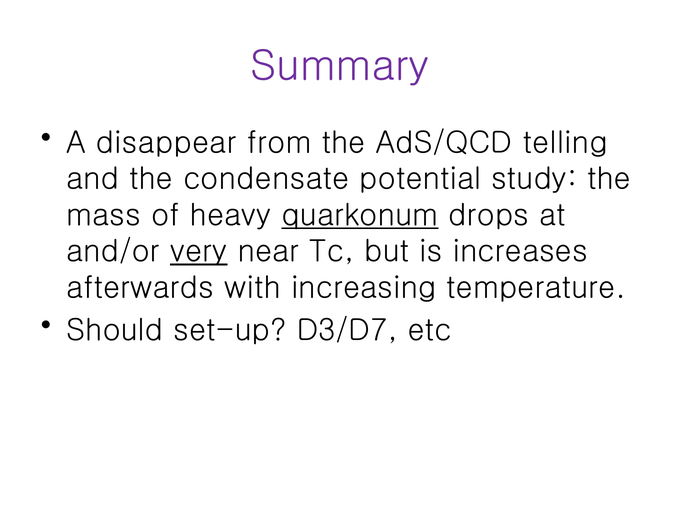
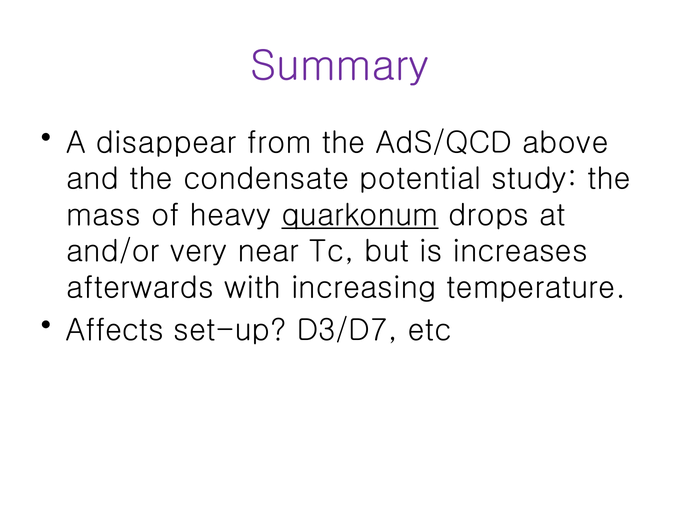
telling: telling -> above
very underline: present -> none
Should: Should -> Affects
